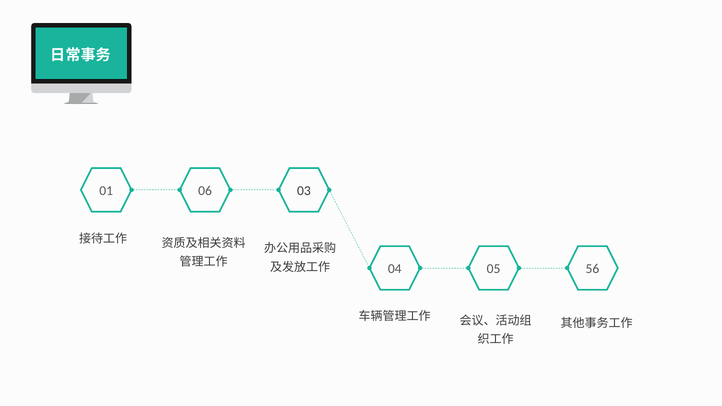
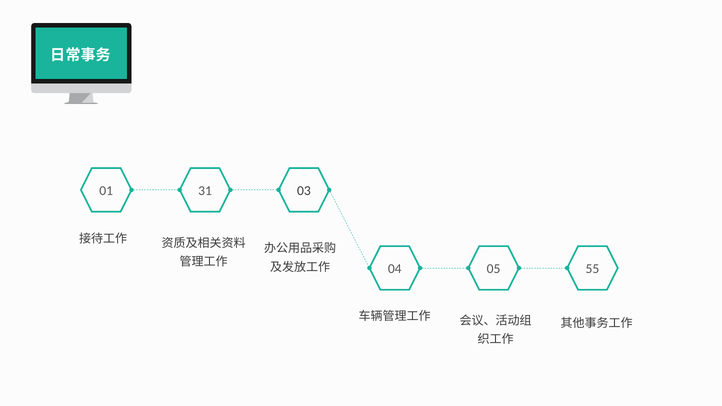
06: 06 -> 31
56: 56 -> 55
